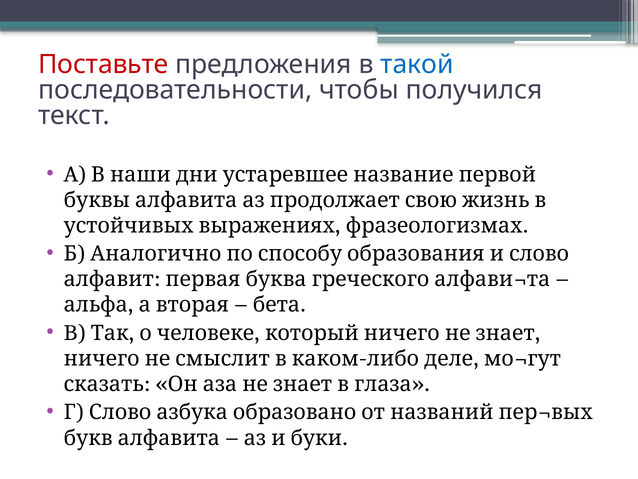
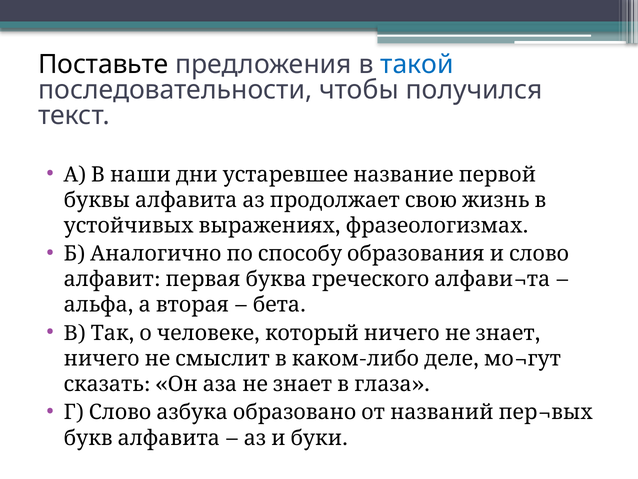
Поставьте colour: red -> black
